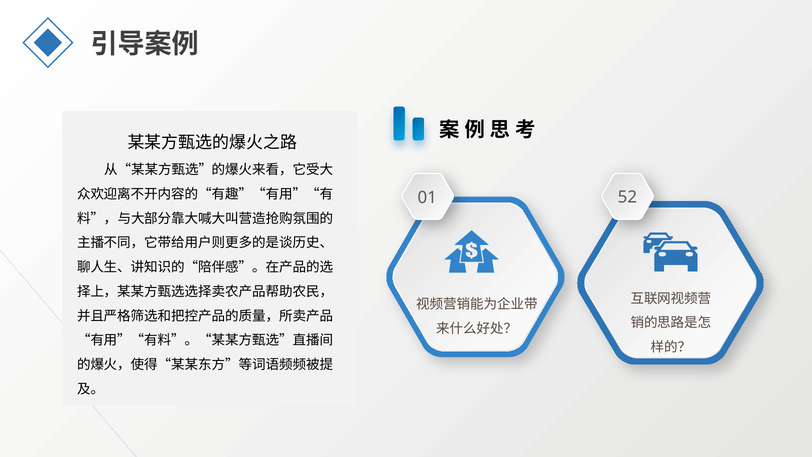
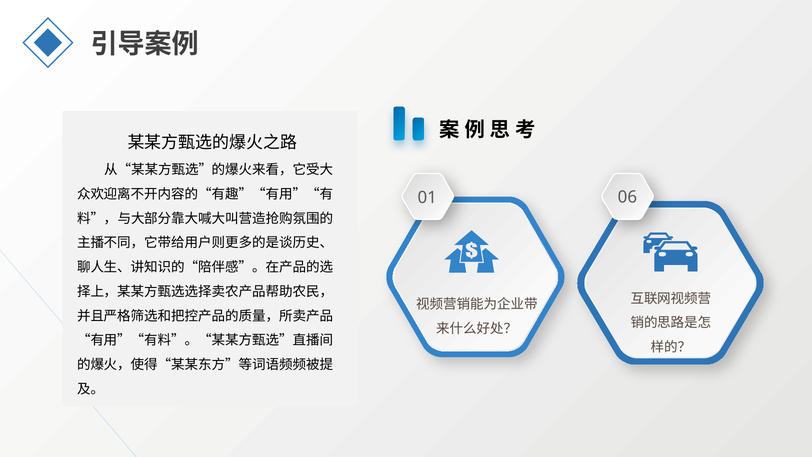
52: 52 -> 06
